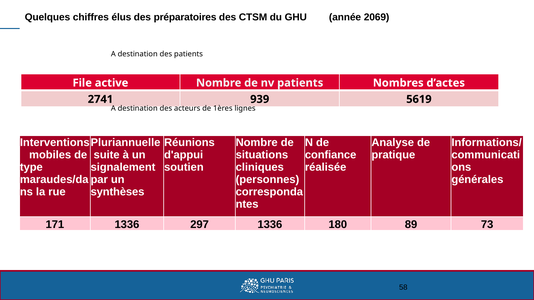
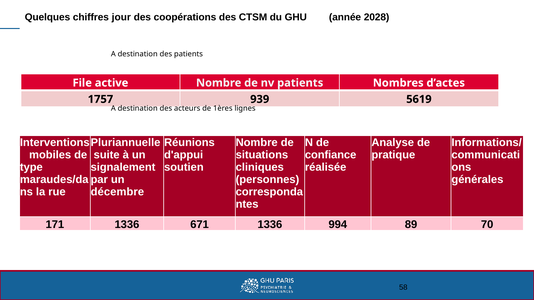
élus: élus -> jour
préparatoires: préparatoires -> coopérations
2069: 2069 -> 2028
2741: 2741 -> 1757
synthèses: synthèses -> décembre
297: 297 -> 671
180: 180 -> 994
73: 73 -> 70
